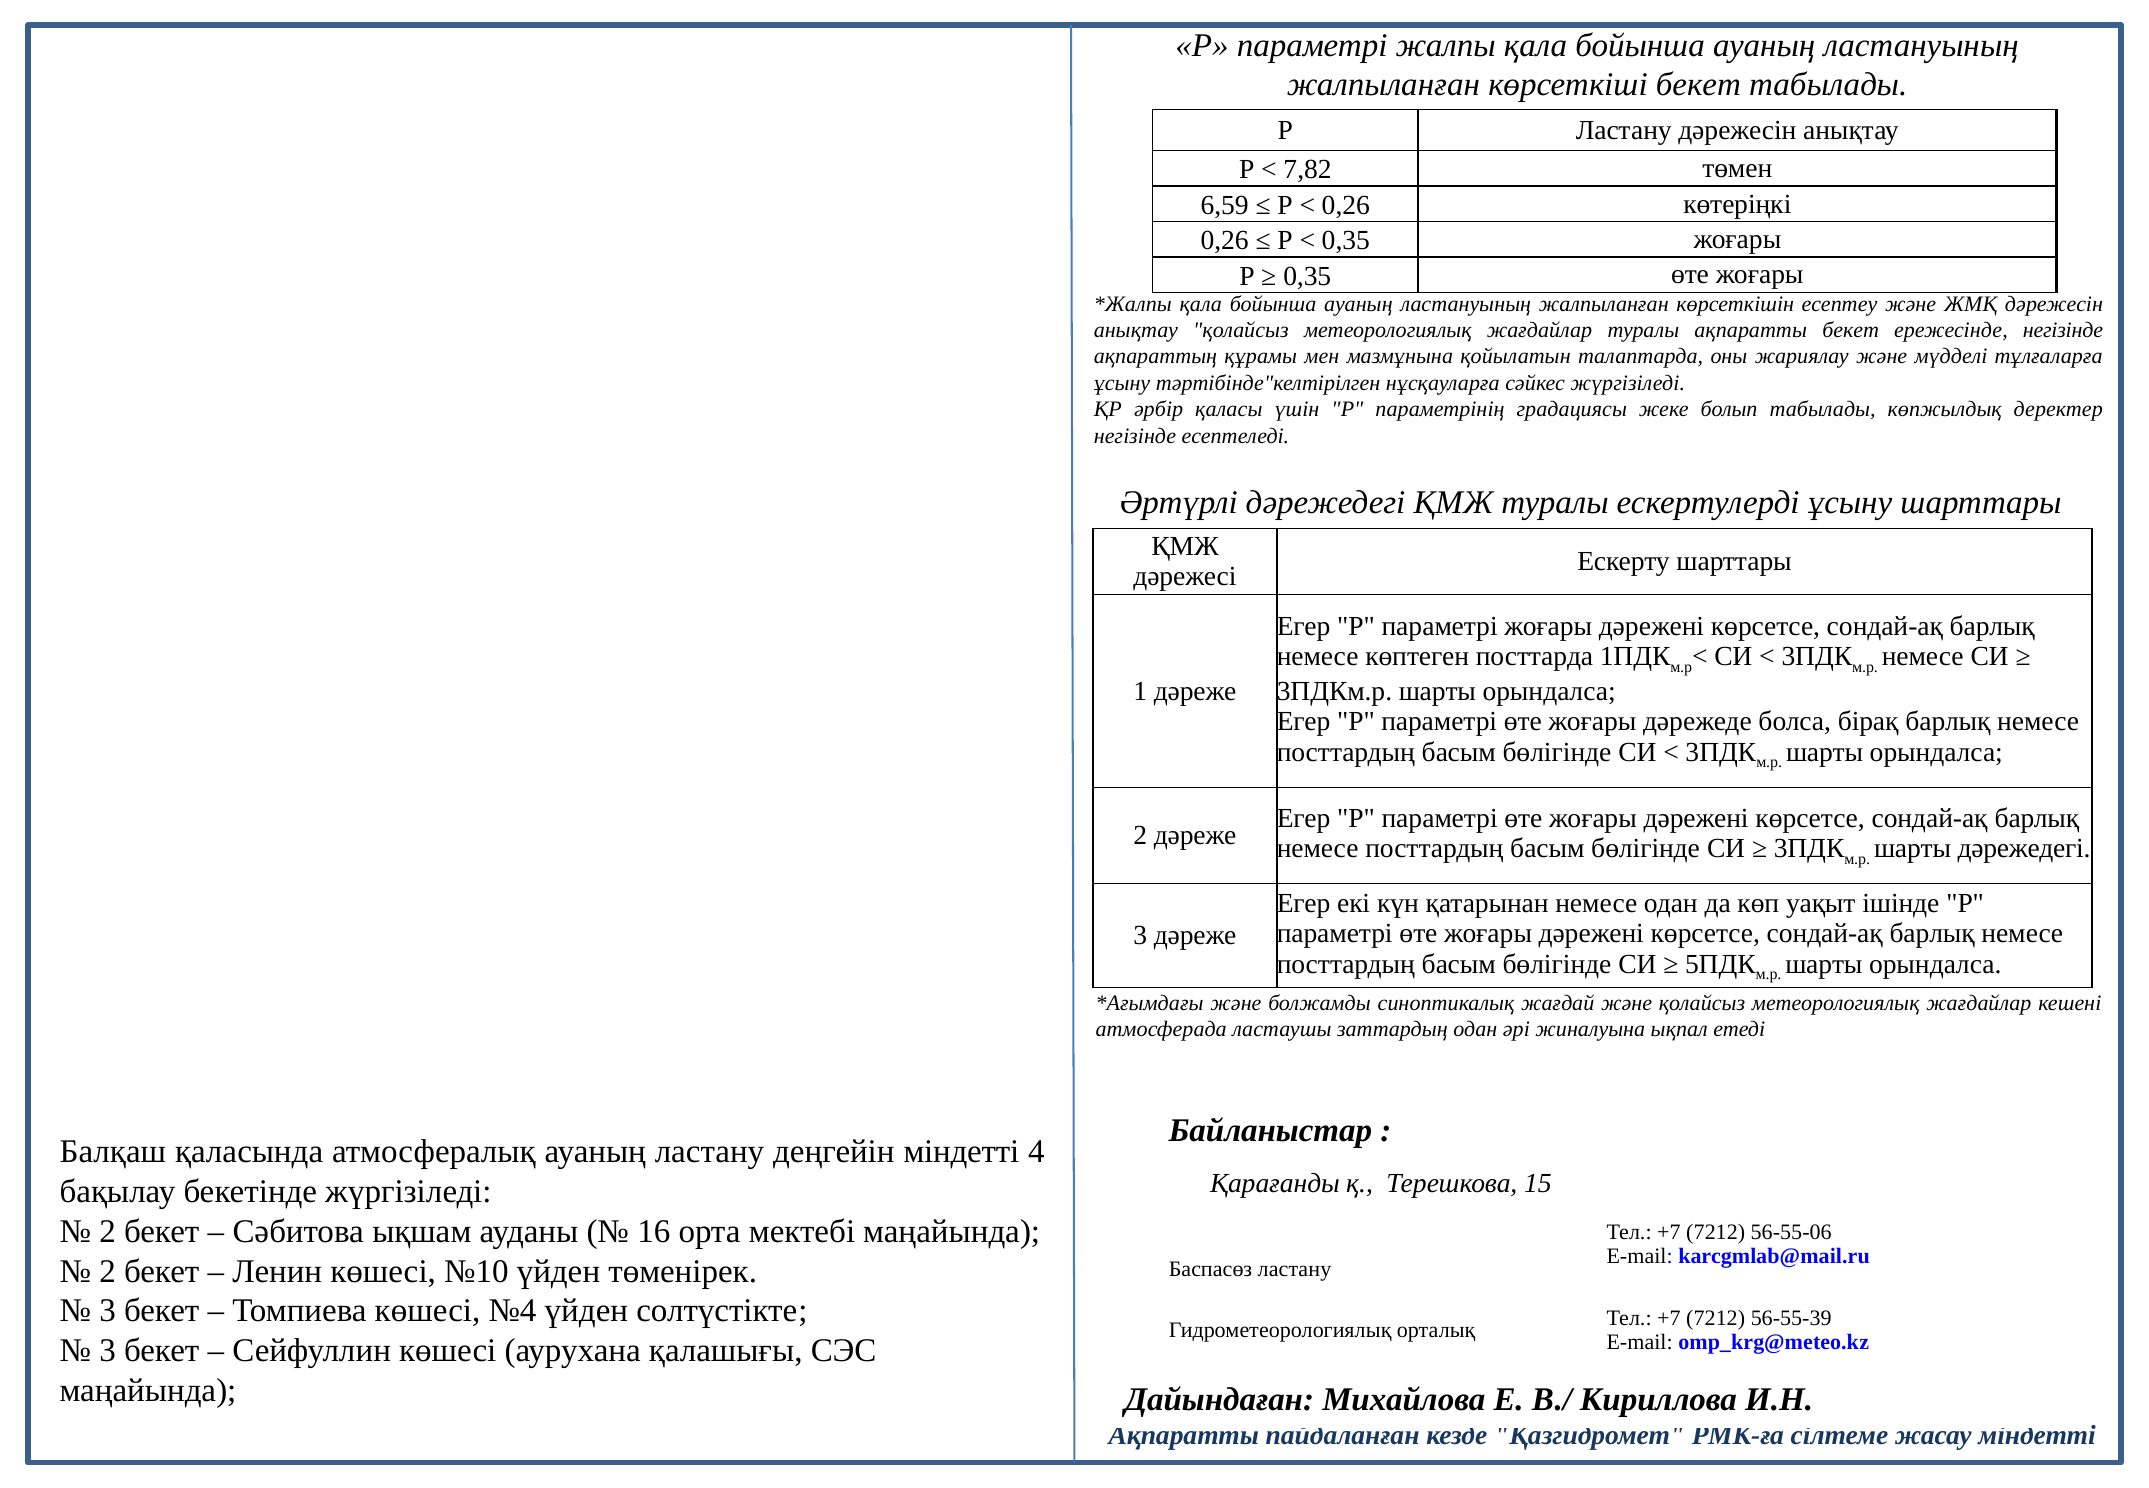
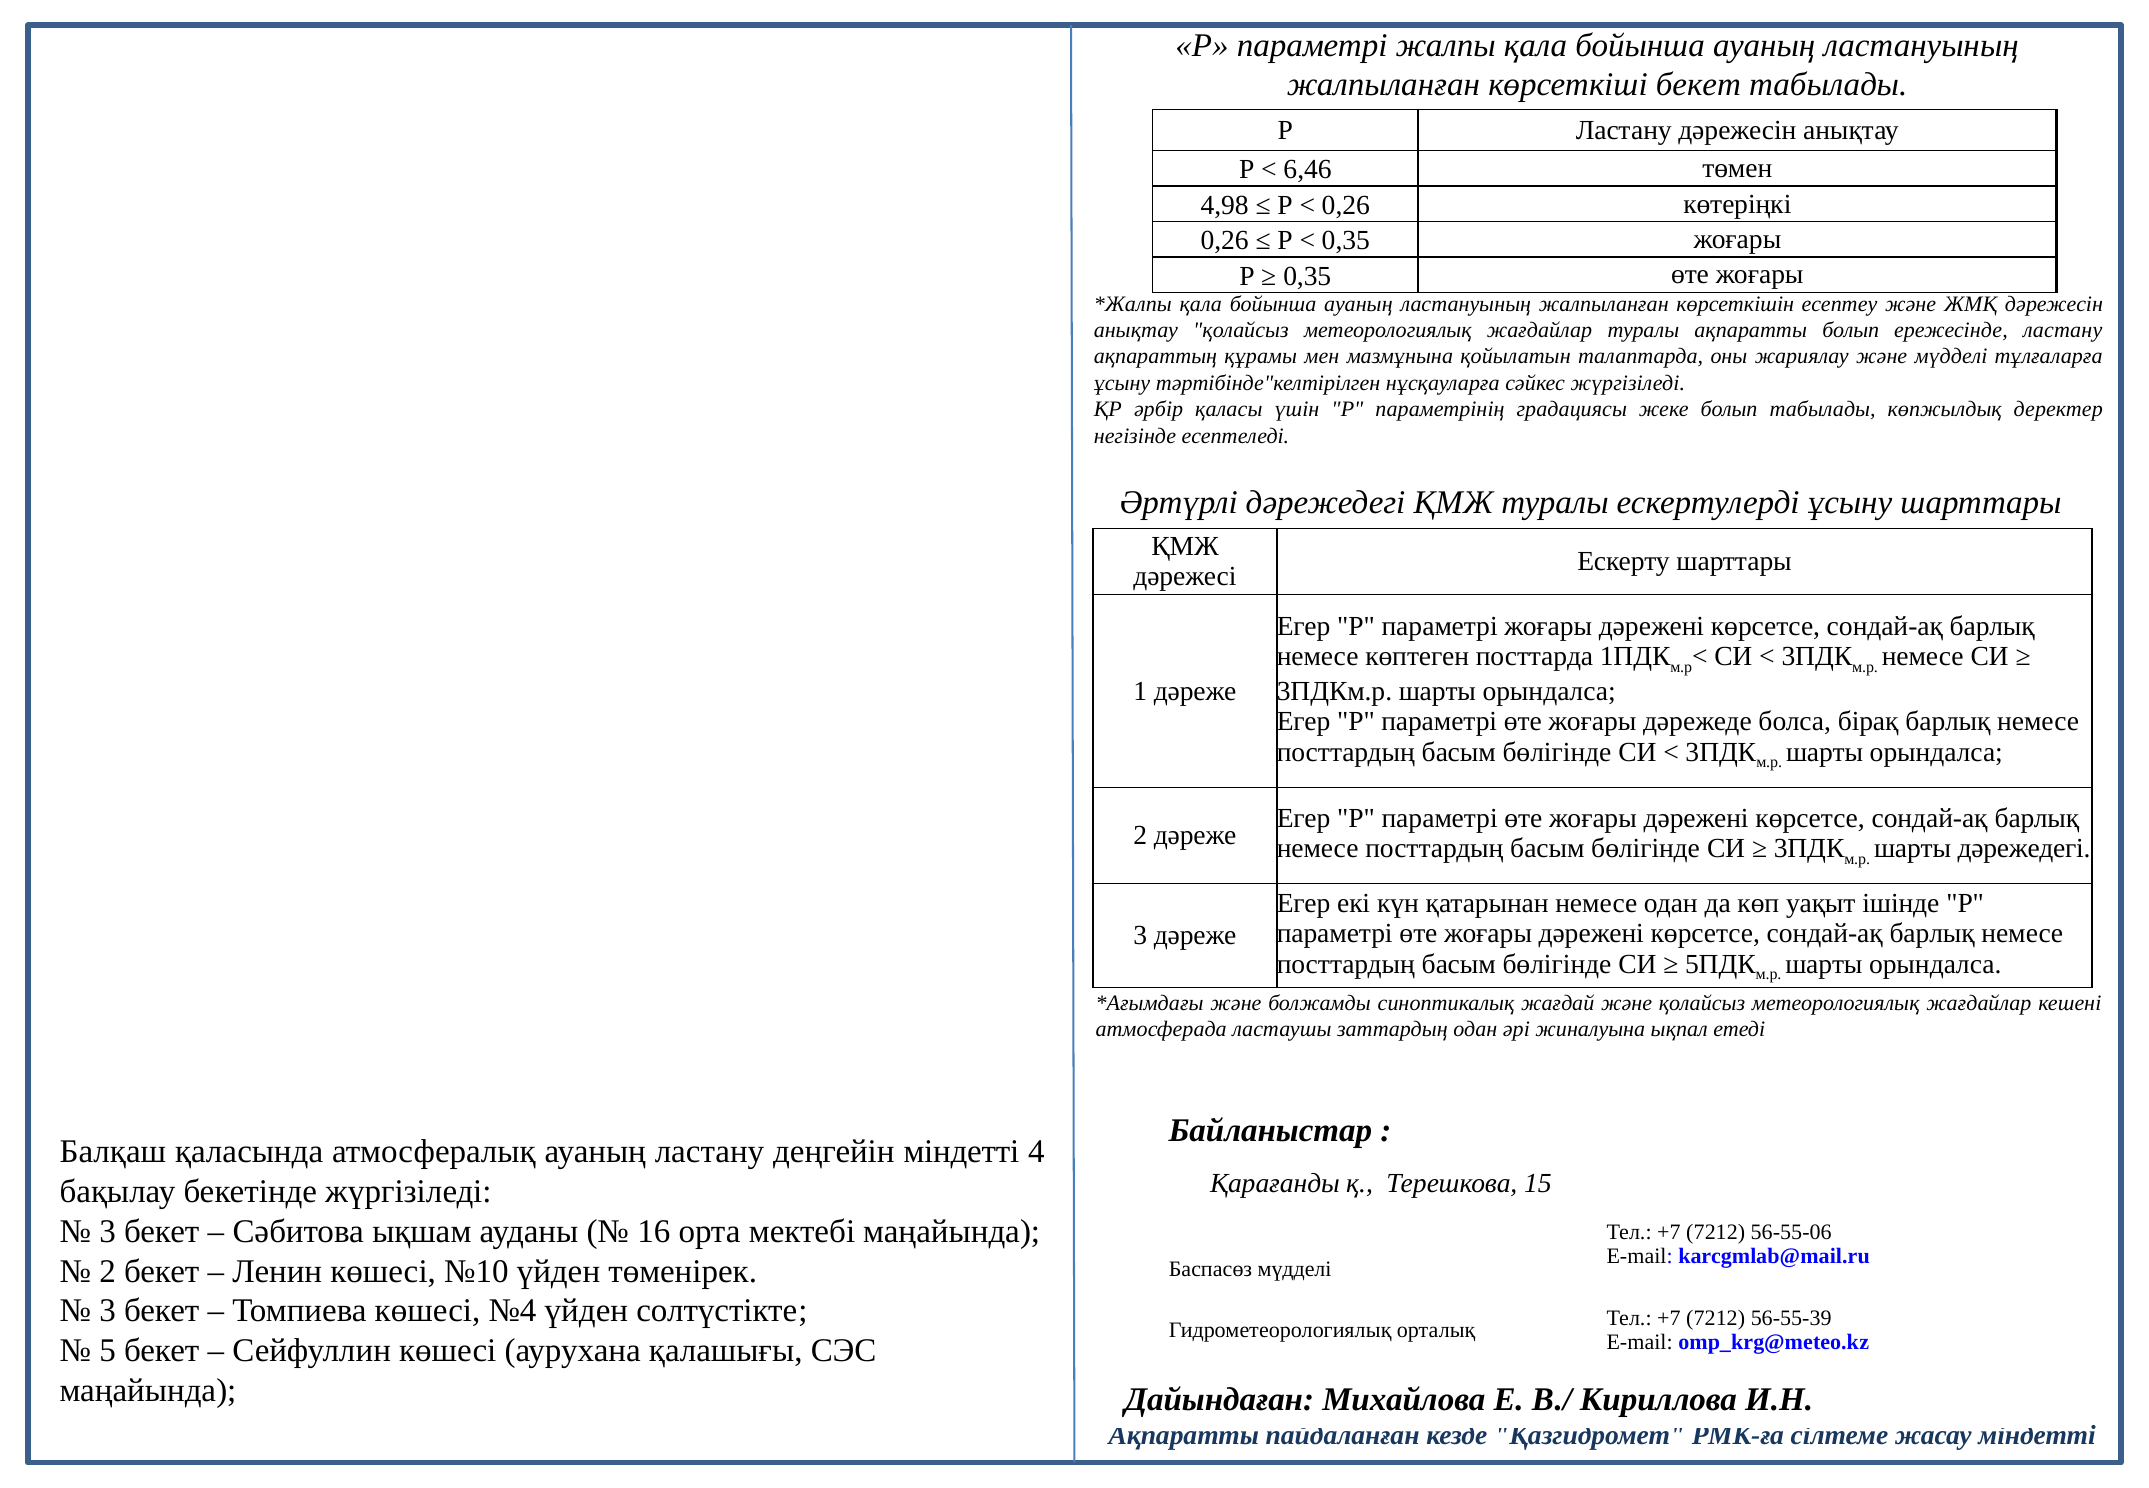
7,82: 7,82 -> 6,46
6,59: 6,59 -> 4,98
ақпаратты бекет: бекет -> болып
ережесінде негізінде: негізінде -> ластану
2 at (108, 1231): 2 -> 3
Баспасөз ластану: ластану -> мүдделі
3 at (108, 1350): 3 -> 5
